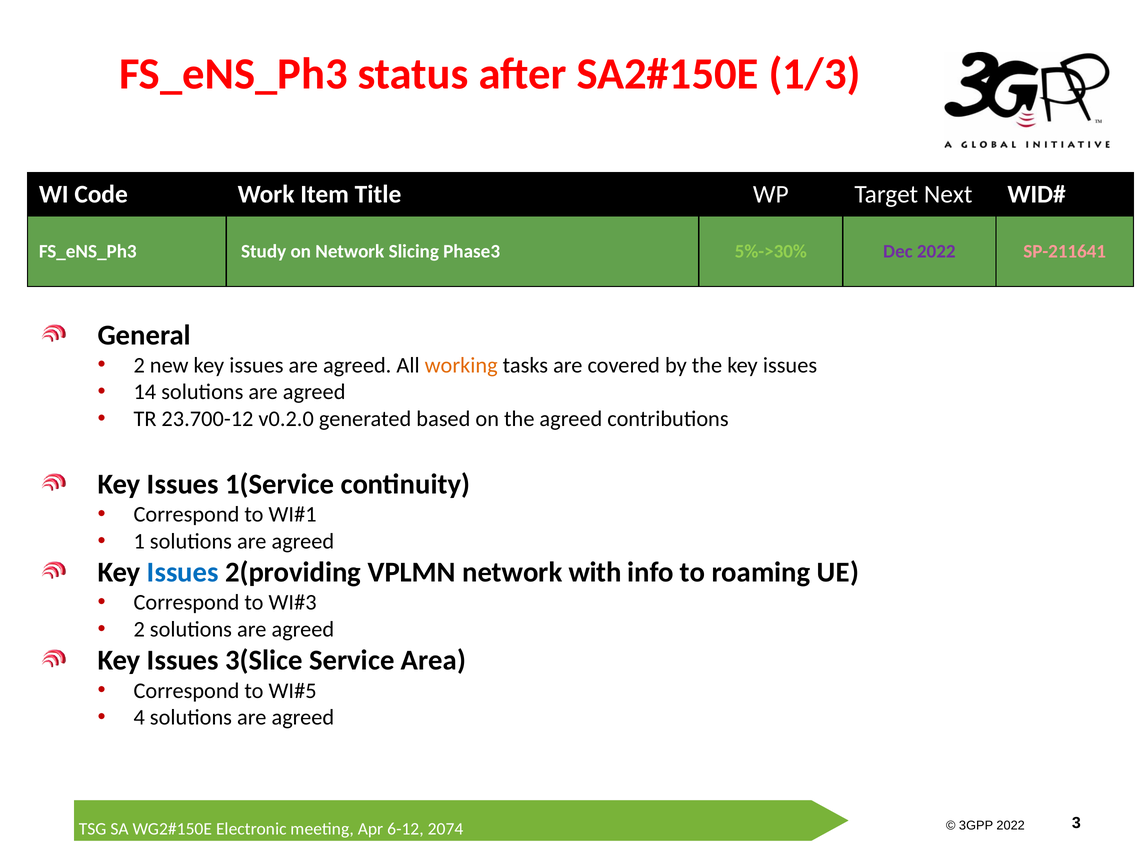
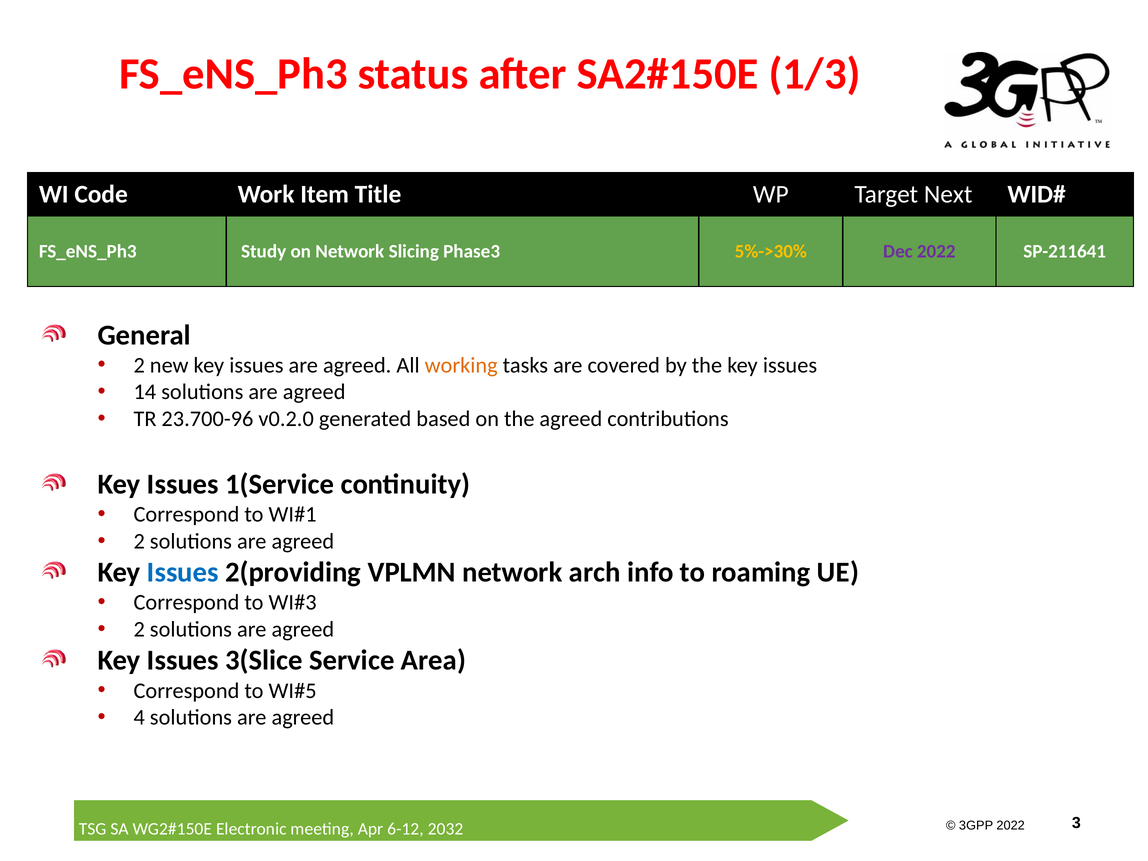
5%->30% colour: light green -> yellow
SP-211641 colour: pink -> white
23.700-12: 23.700-12 -> 23.700-96
1 at (139, 541): 1 -> 2
with: with -> arch
2074: 2074 -> 2032
